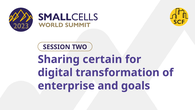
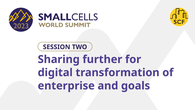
certain: certain -> further
